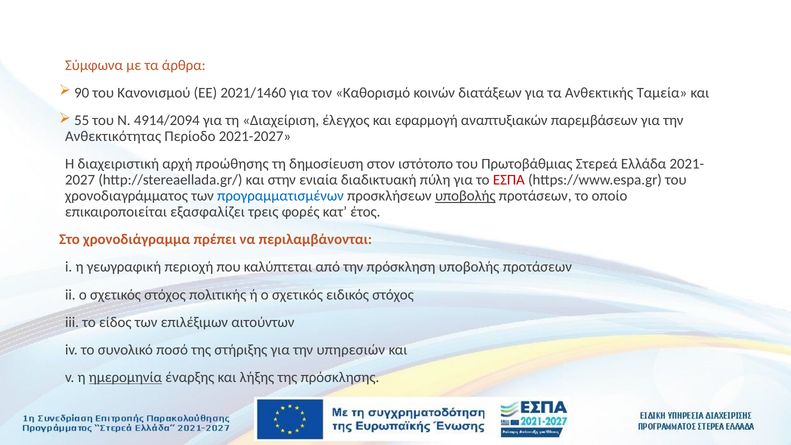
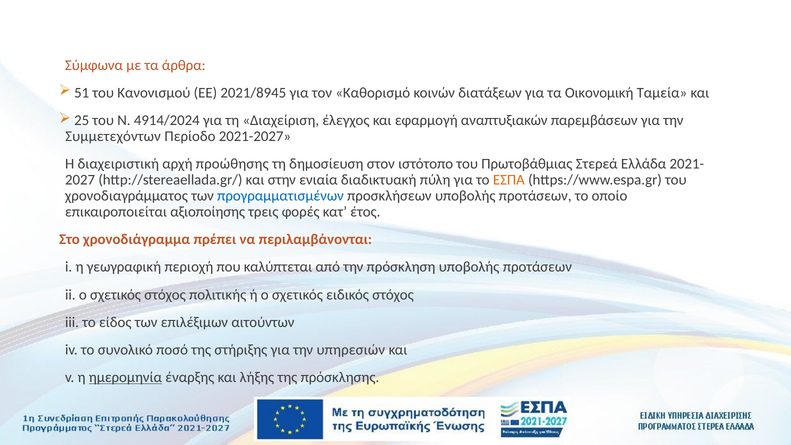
90: 90 -> 51
2021/1460: 2021/1460 -> 2021/8945
Ανθεκτικής: Ανθεκτικής -> Οικονομική
55: 55 -> 25
4914/2094: 4914/2094 -> 4914/2024
Ανθεκτικότητας: Ανθεκτικότητας -> Συμμετεχόντων
ΕΣΠΑ colour: red -> orange
υποβολής at (465, 196) underline: present -> none
εξασφαλίζει: εξασφαλίζει -> αξιοποίησης
